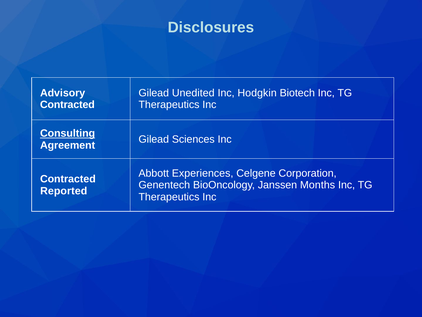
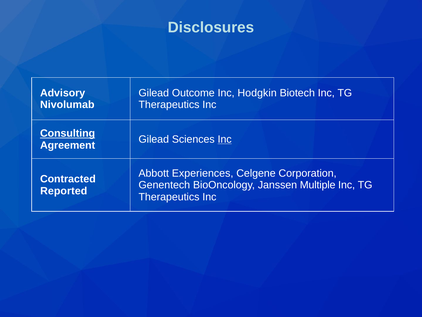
Unedited: Unedited -> Outcome
Contracted at (67, 105): Contracted -> Nivolumab
Inc at (225, 139) underline: none -> present
Months: Months -> Multiple
